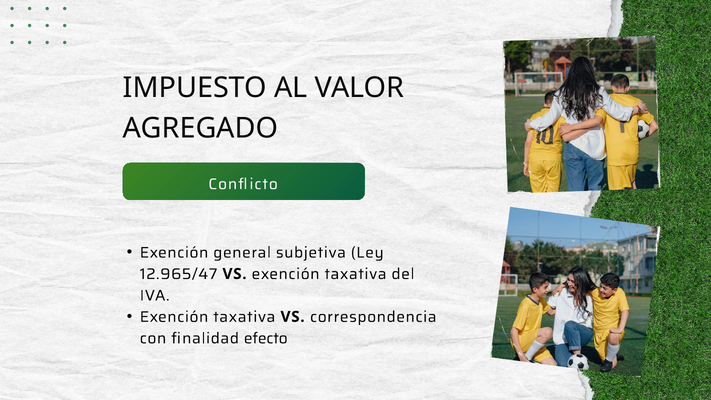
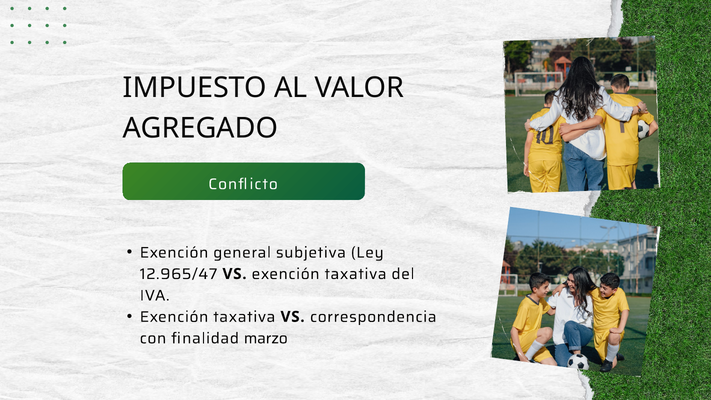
efecto: efecto -> marzo
